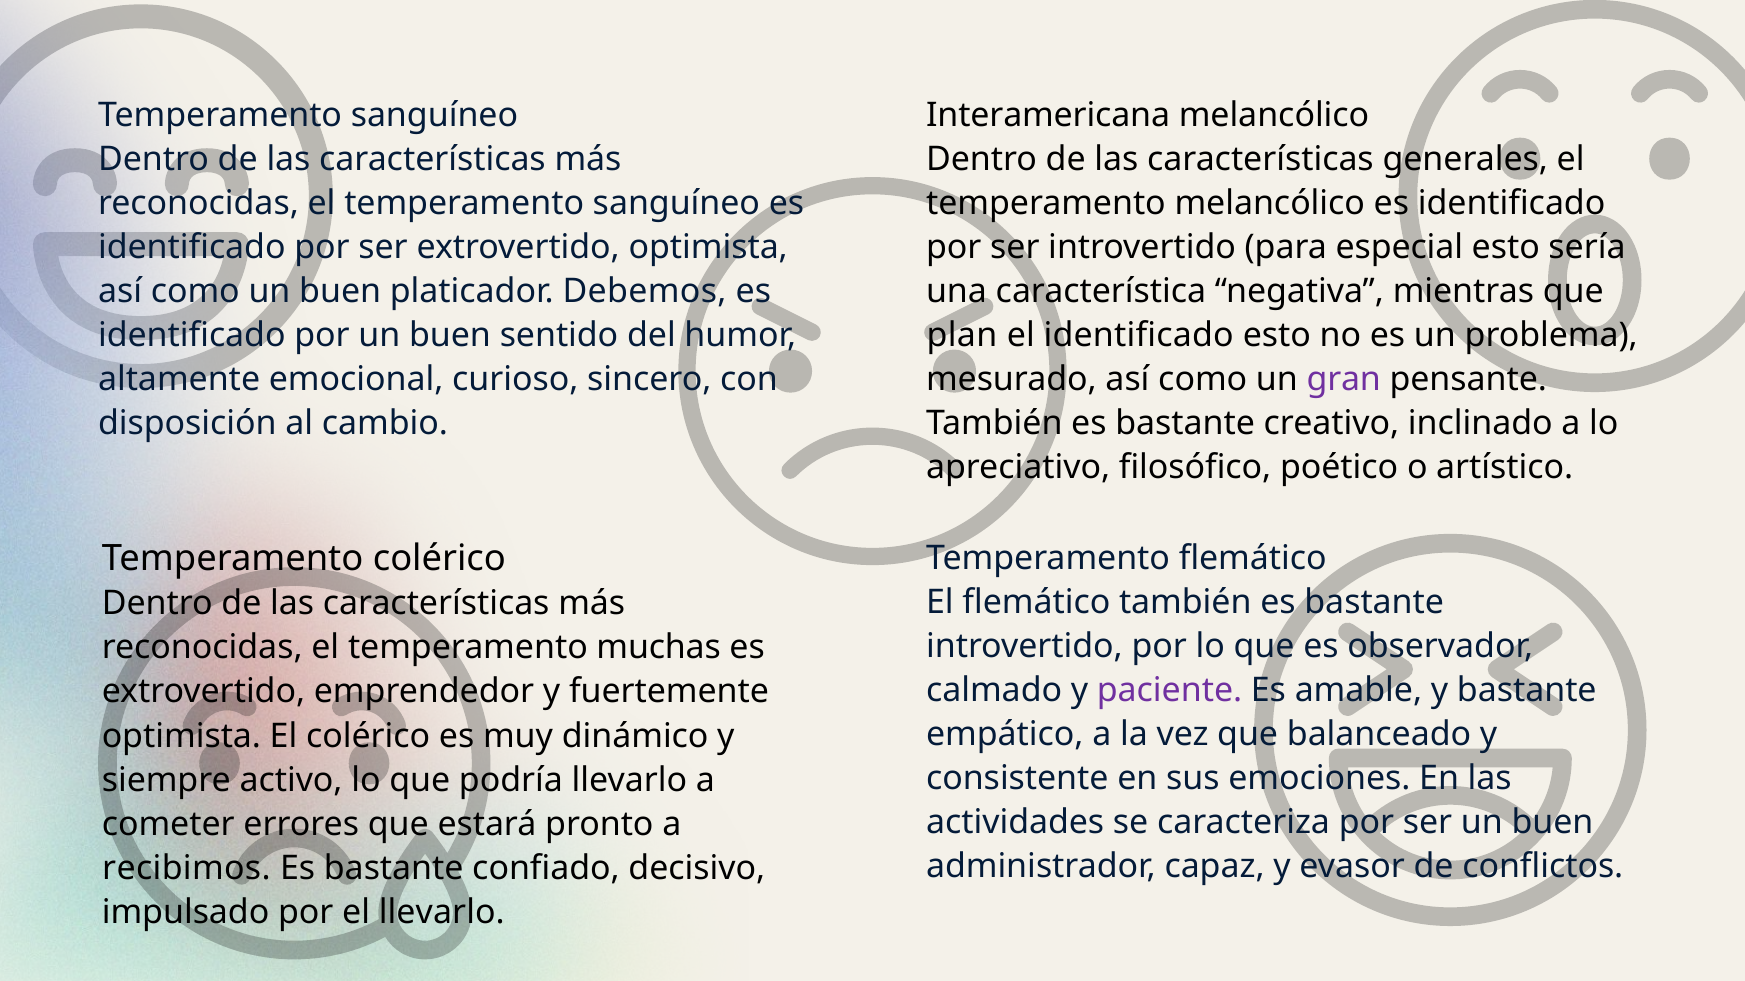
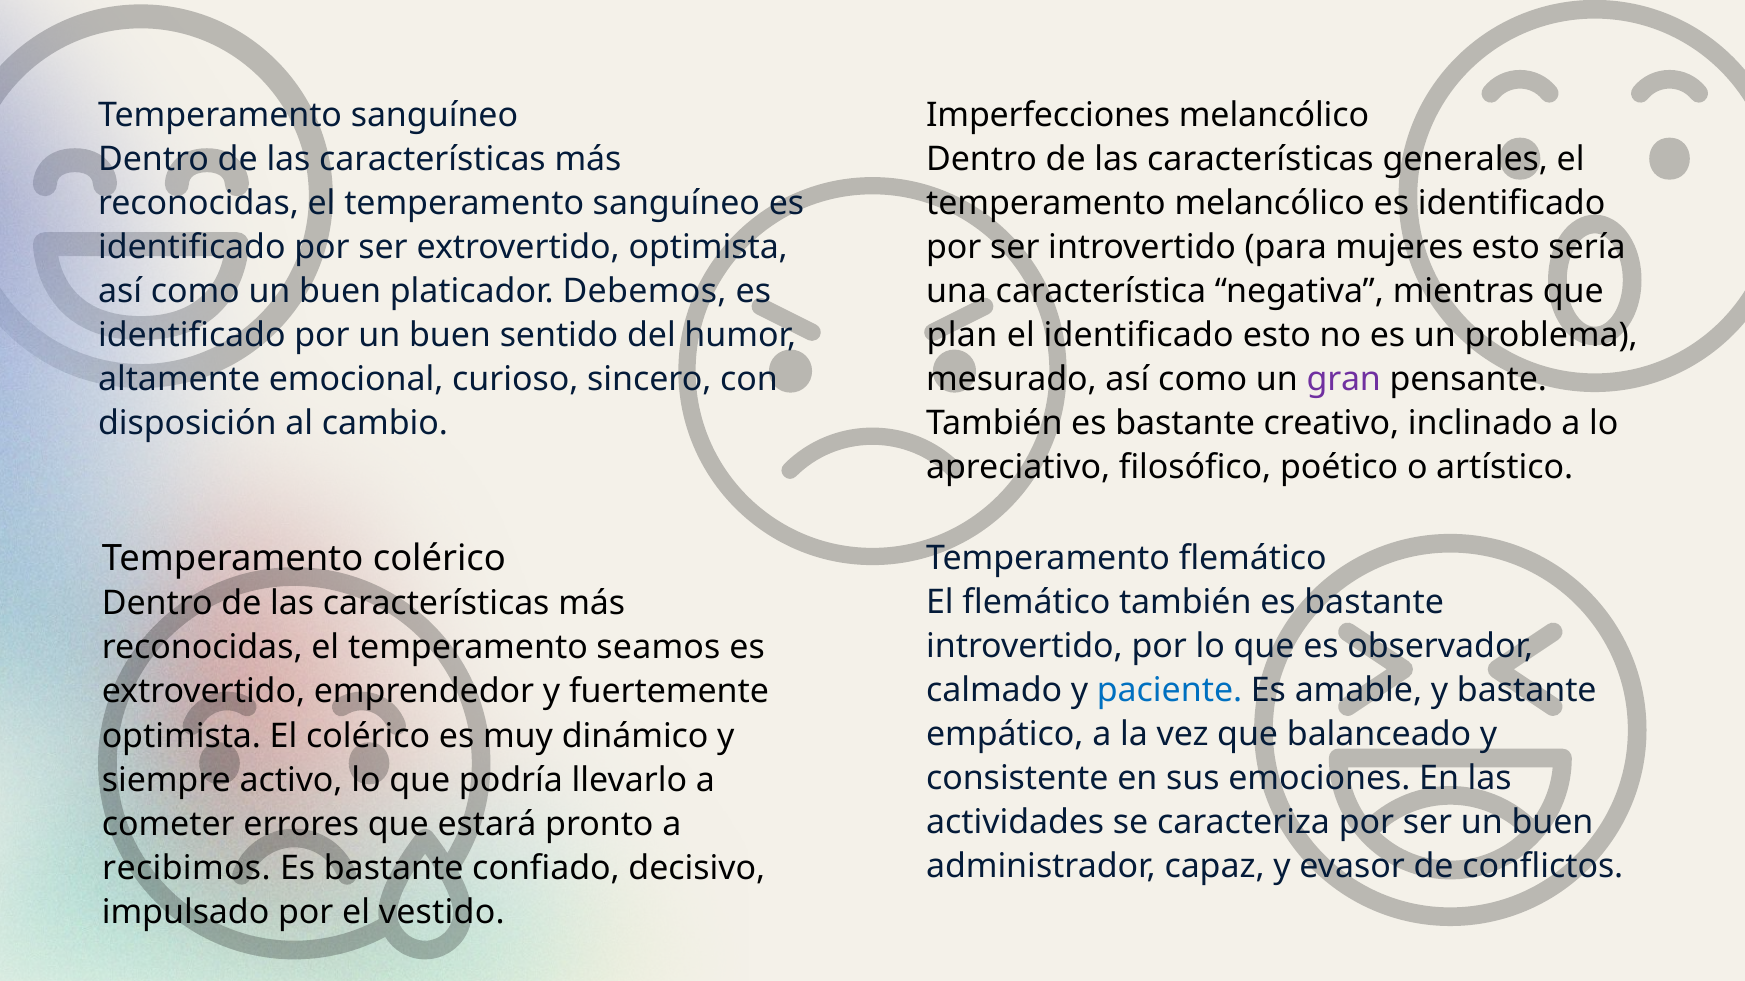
Interamericana: Interamericana -> Imperfecciones
especial: especial -> mujeres
muchas: muchas -> seamos
paciente colour: purple -> blue
el llevarlo: llevarlo -> vestido
